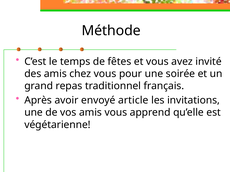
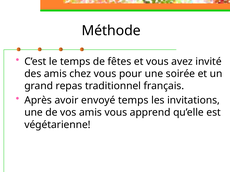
envoyé article: article -> temps
